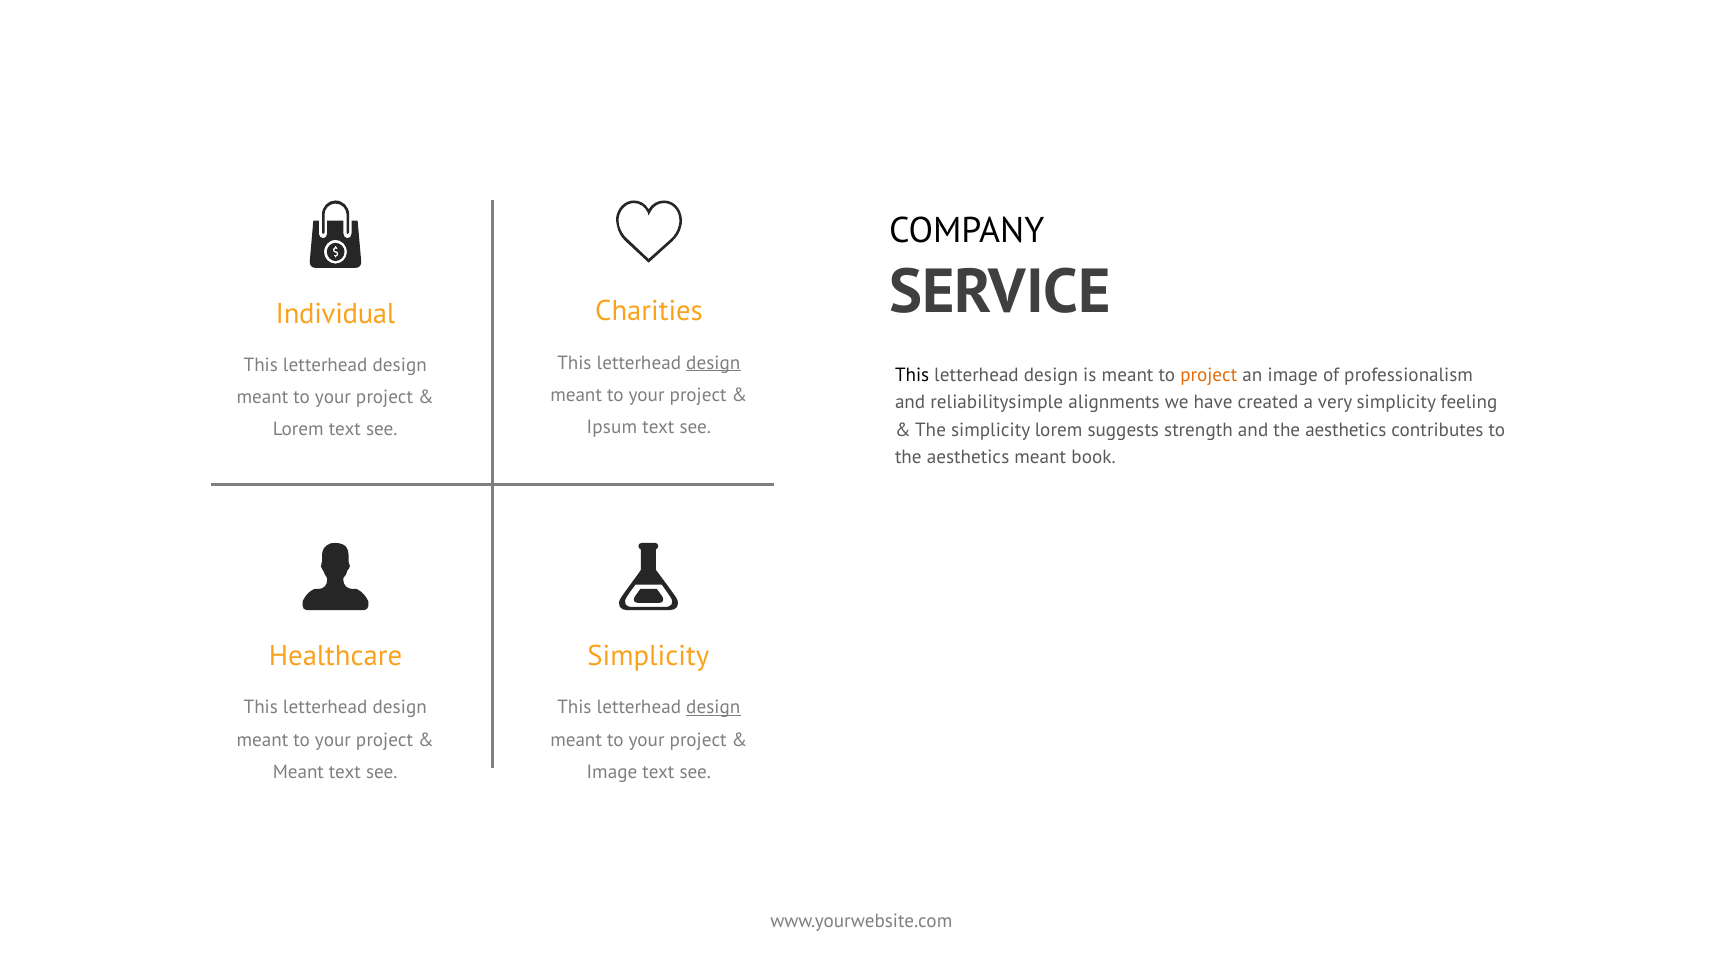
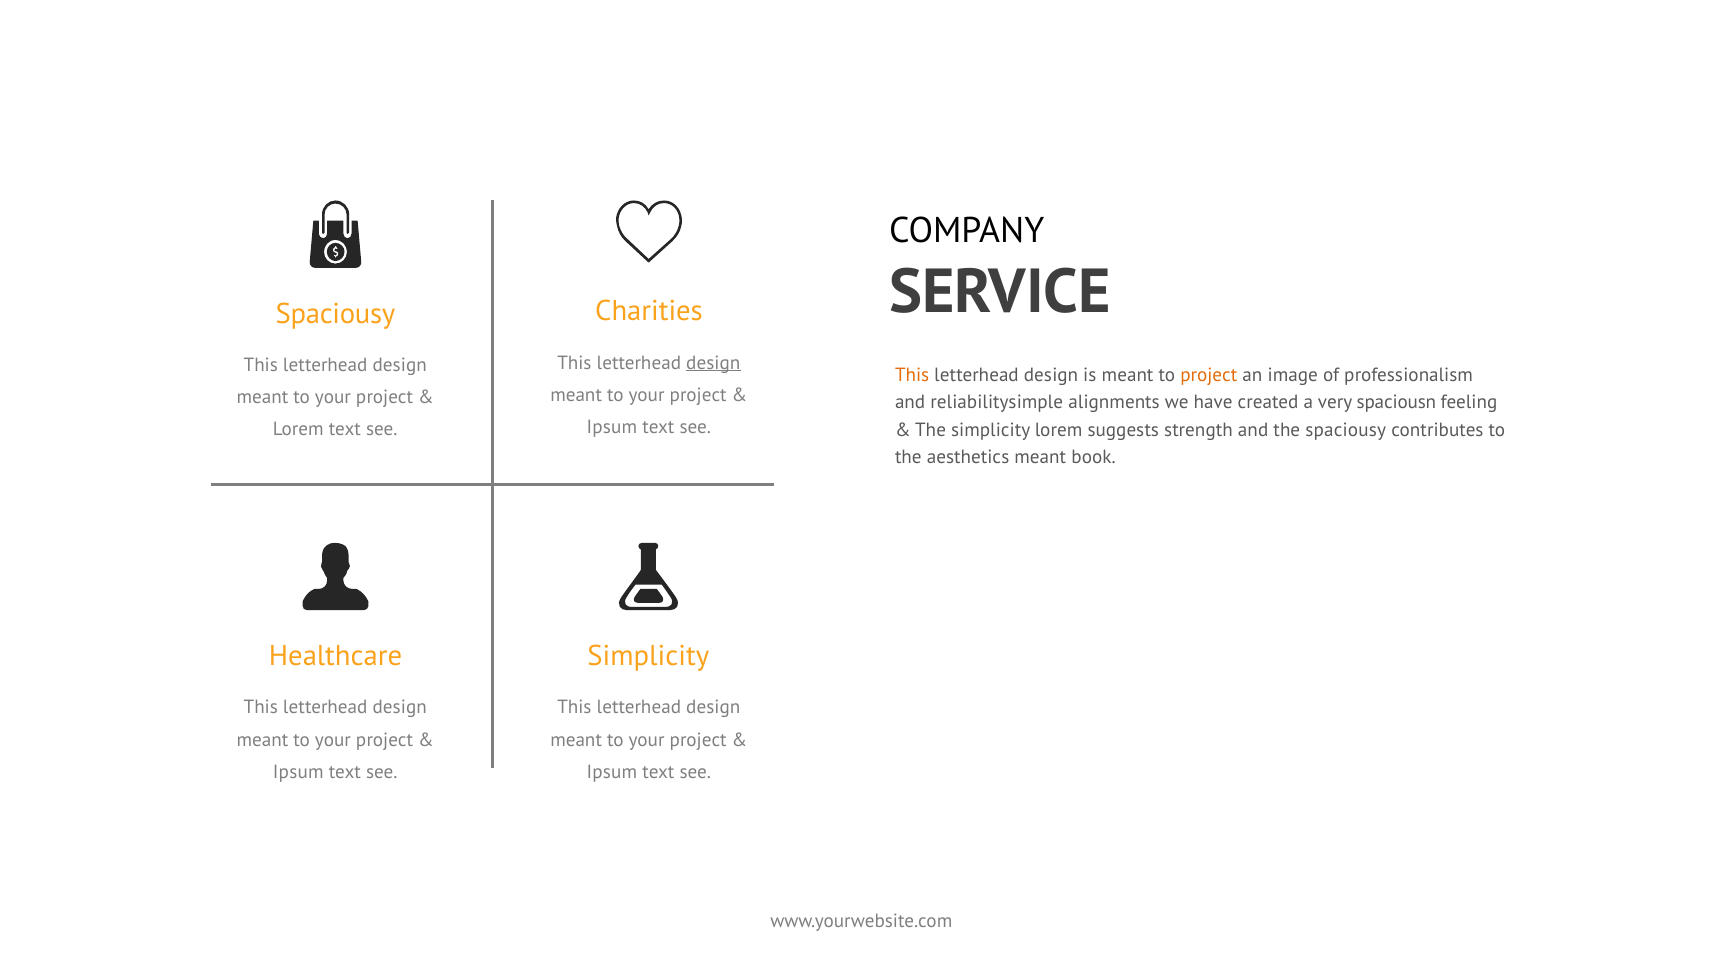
Individual at (336, 314): Individual -> Spaciousy
This at (912, 375) colour: black -> orange
very simplicity: simplicity -> spaciousn
and the aesthetics: aesthetics -> spaciousy
design at (713, 708) underline: present -> none
Meant at (298, 772): Meant -> Ipsum
Image at (612, 772): Image -> Ipsum
